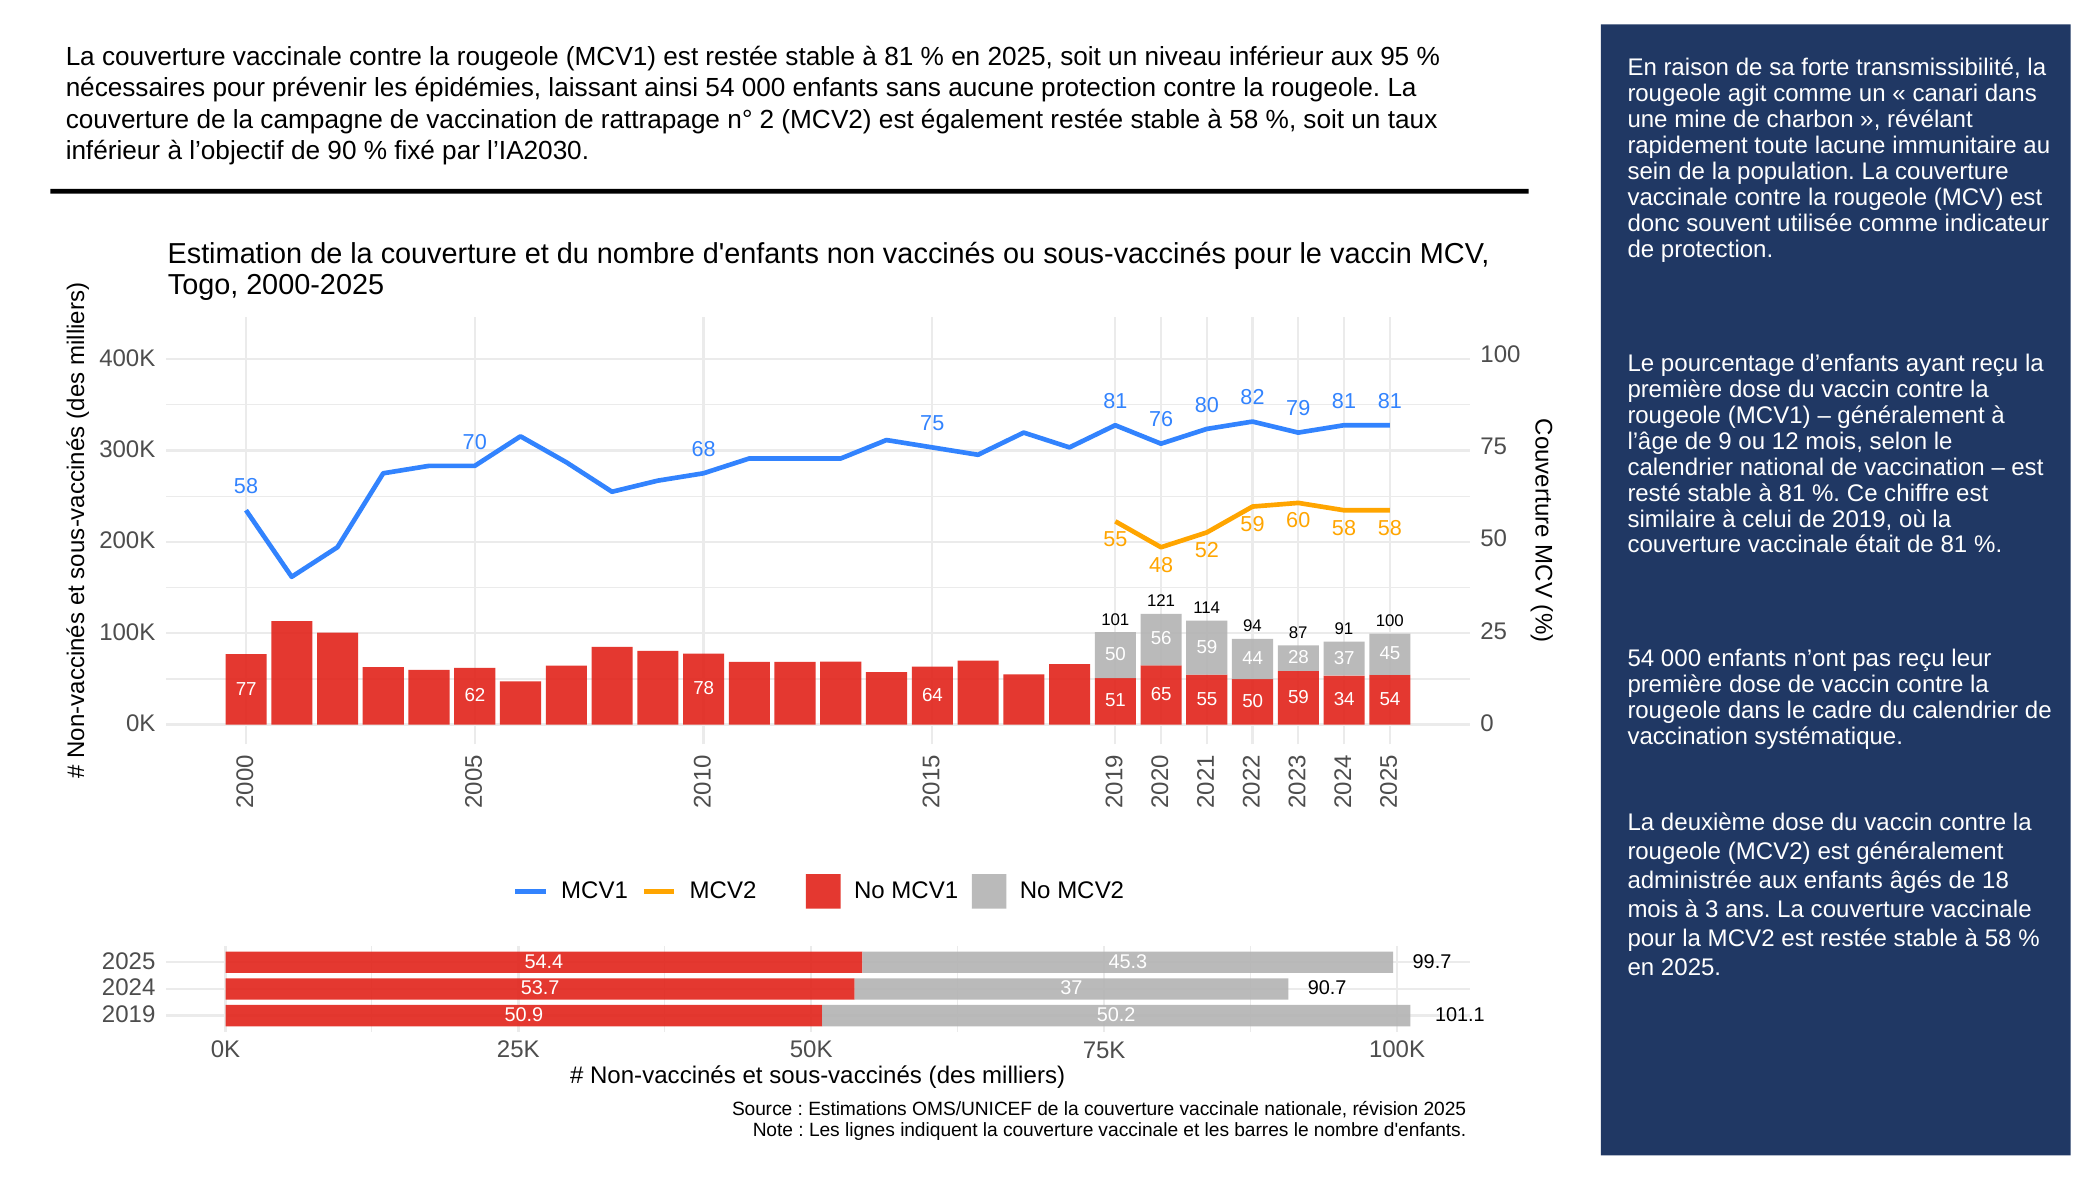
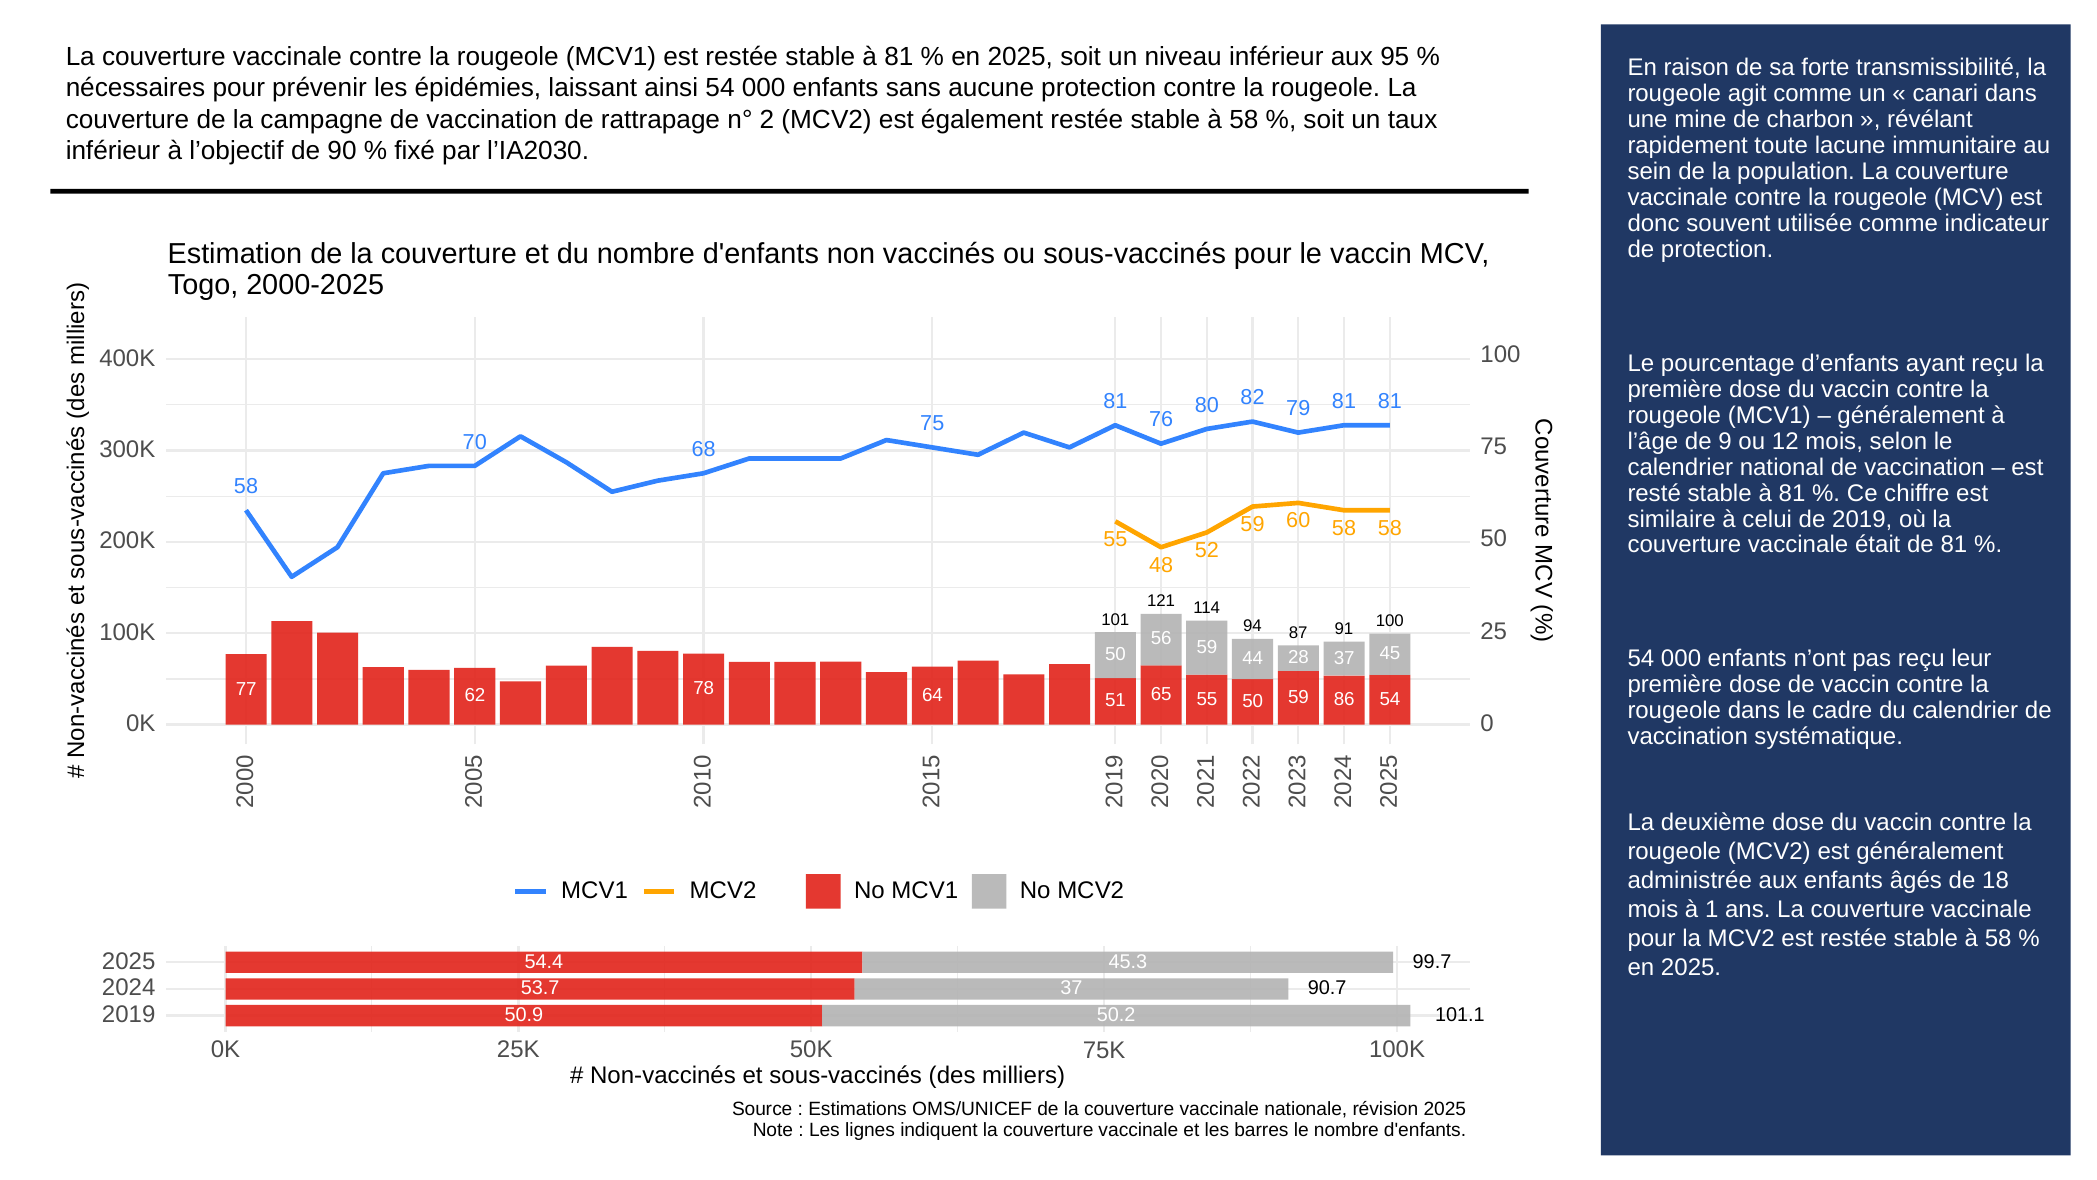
34: 34 -> 86
à 3: 3 -> 1
